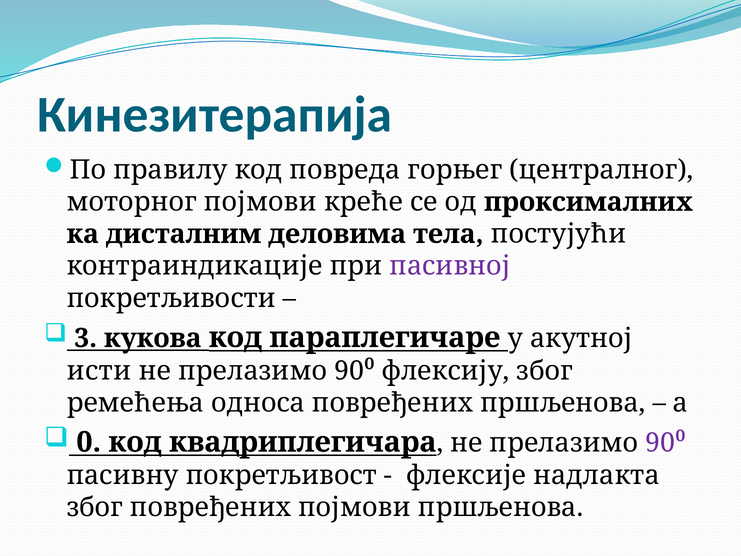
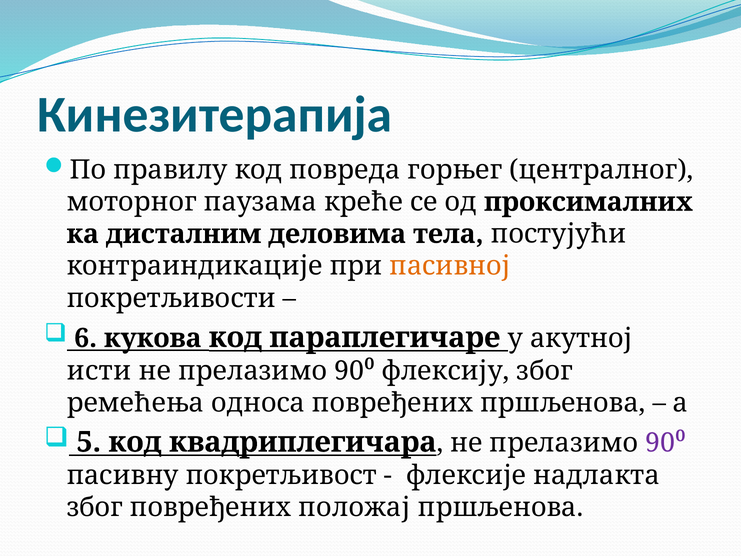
моторног појмови: појмови -> паузама
пасивној colour: purple -> orange
3: 3 -> 6
0: 0 -> 5
повређених појмови: појмови -> положај
